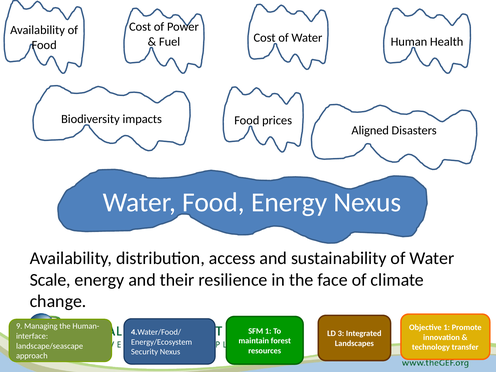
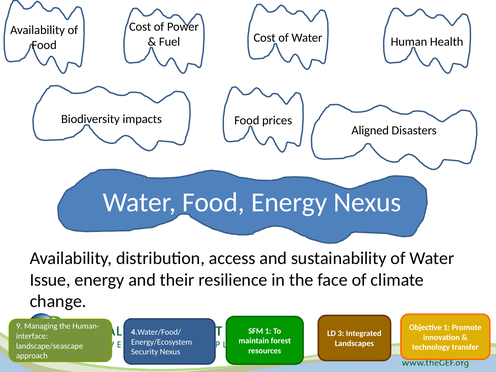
Scale: Scale -> Issue
